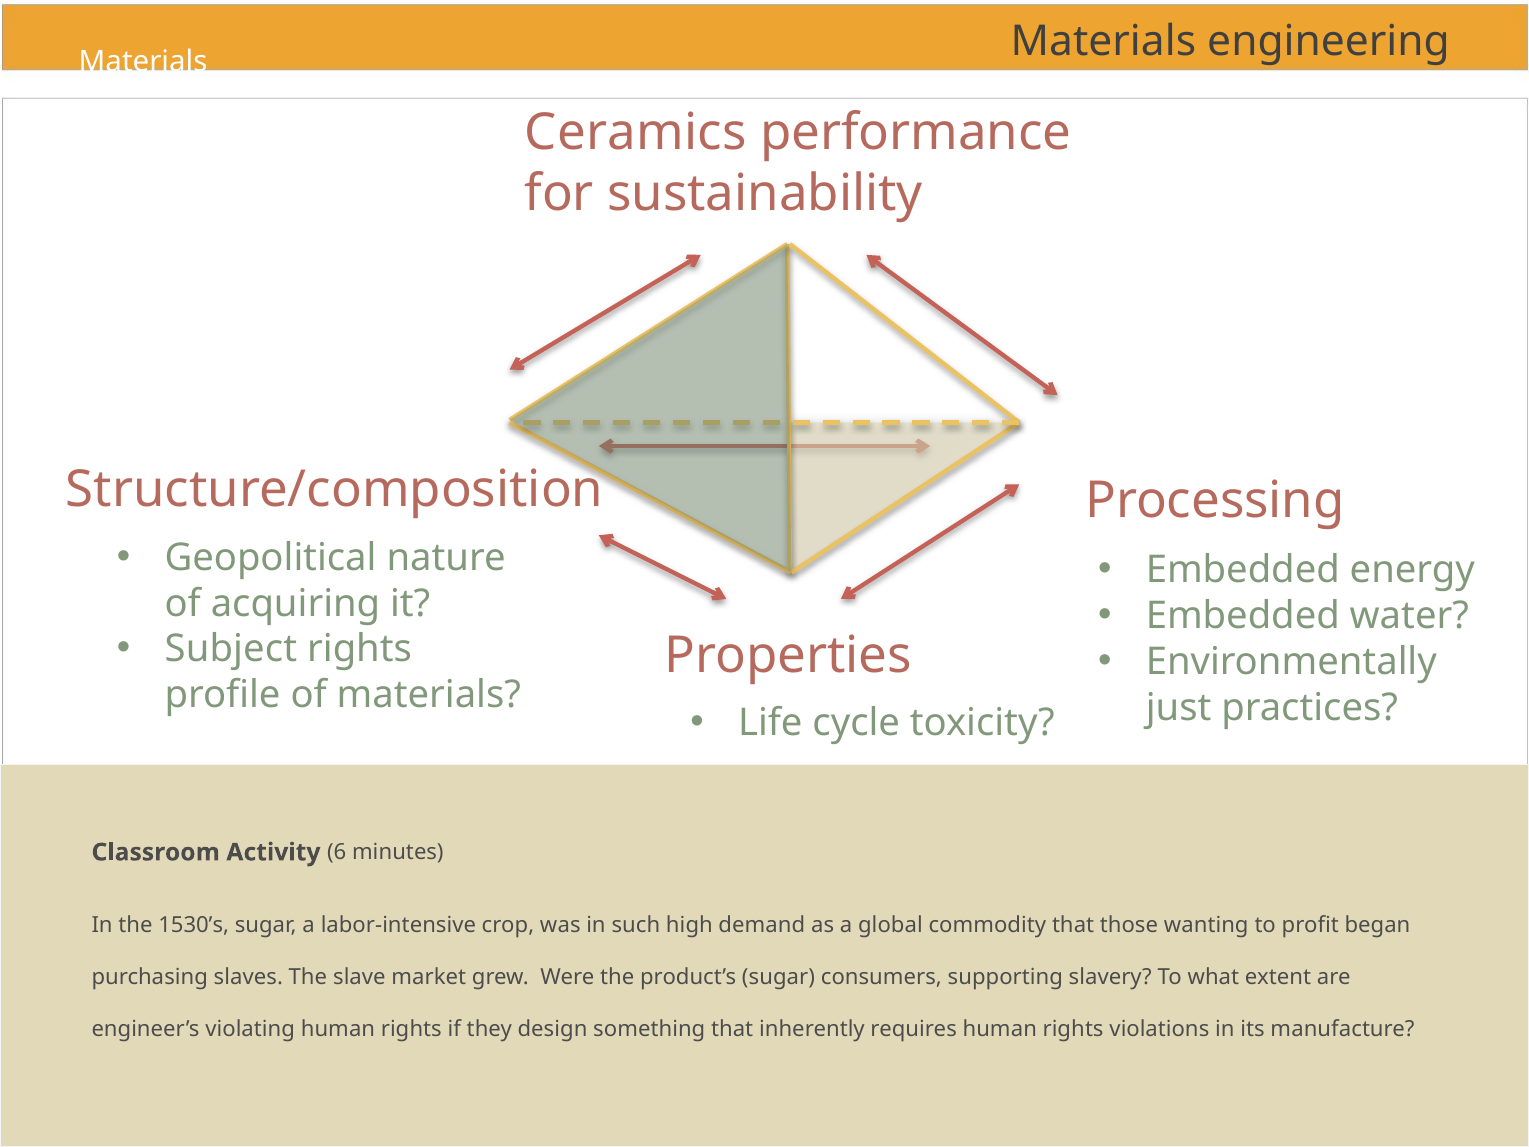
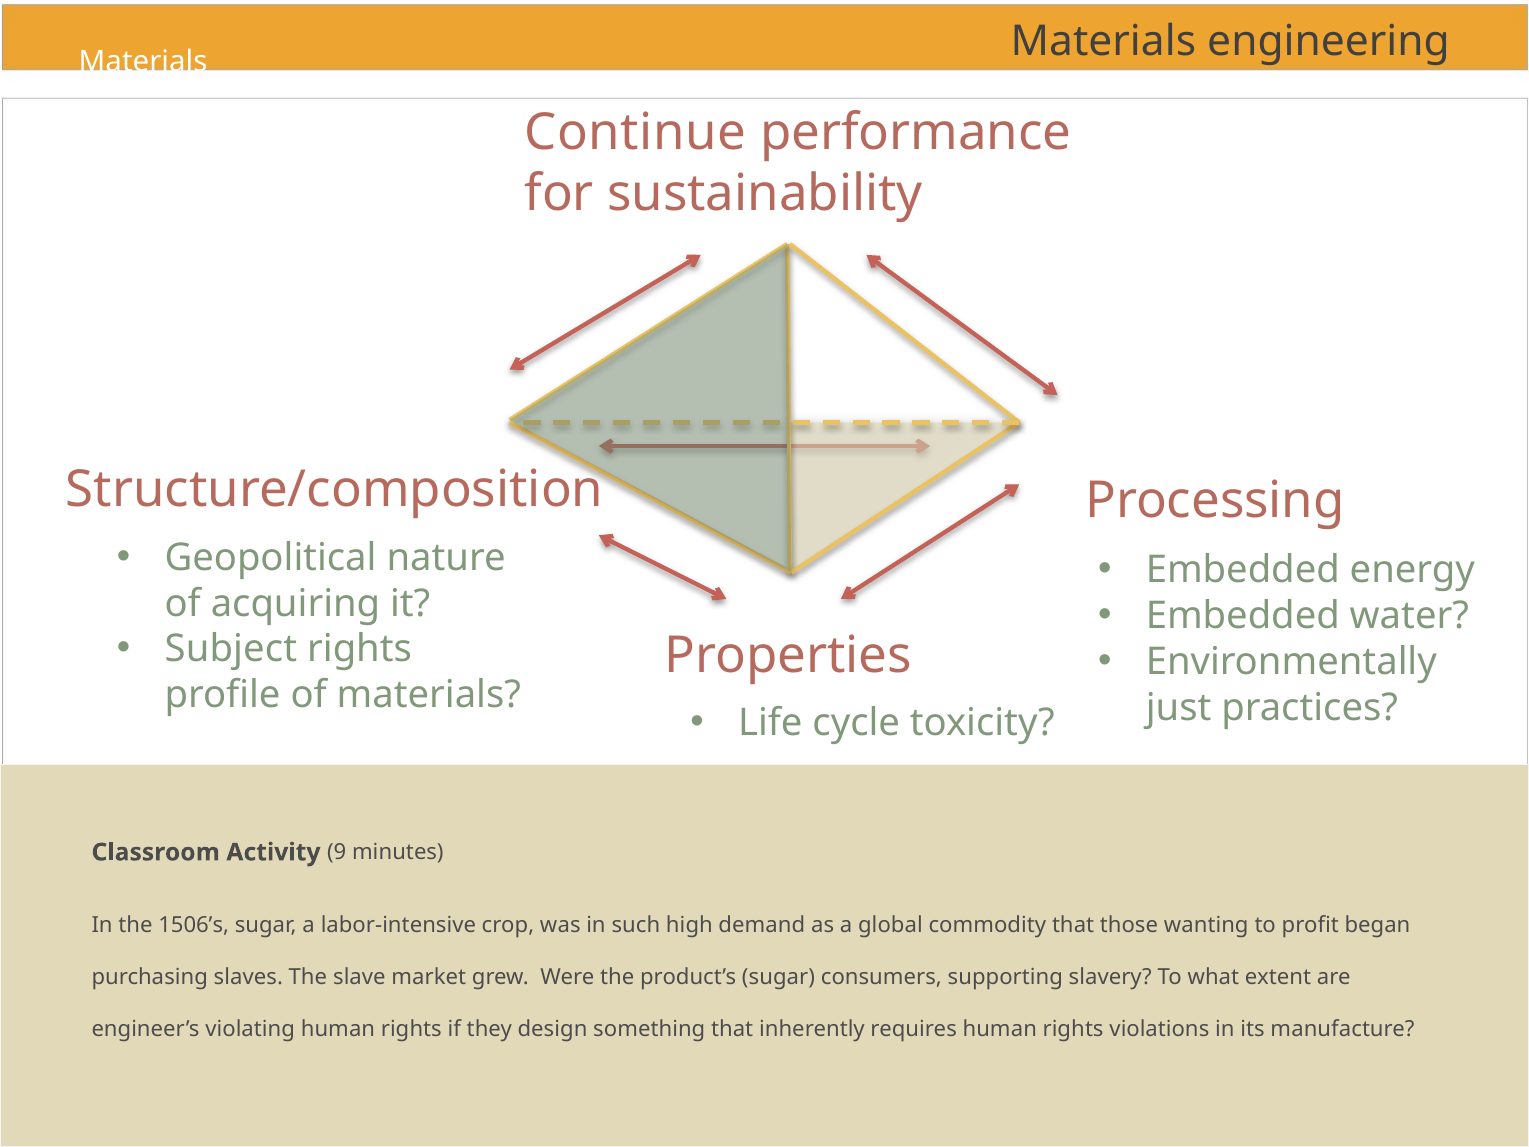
Ceramics: Ceramics -> Continue
6: 6 -> 9
1530’s: 1530’s -> 1506’s
